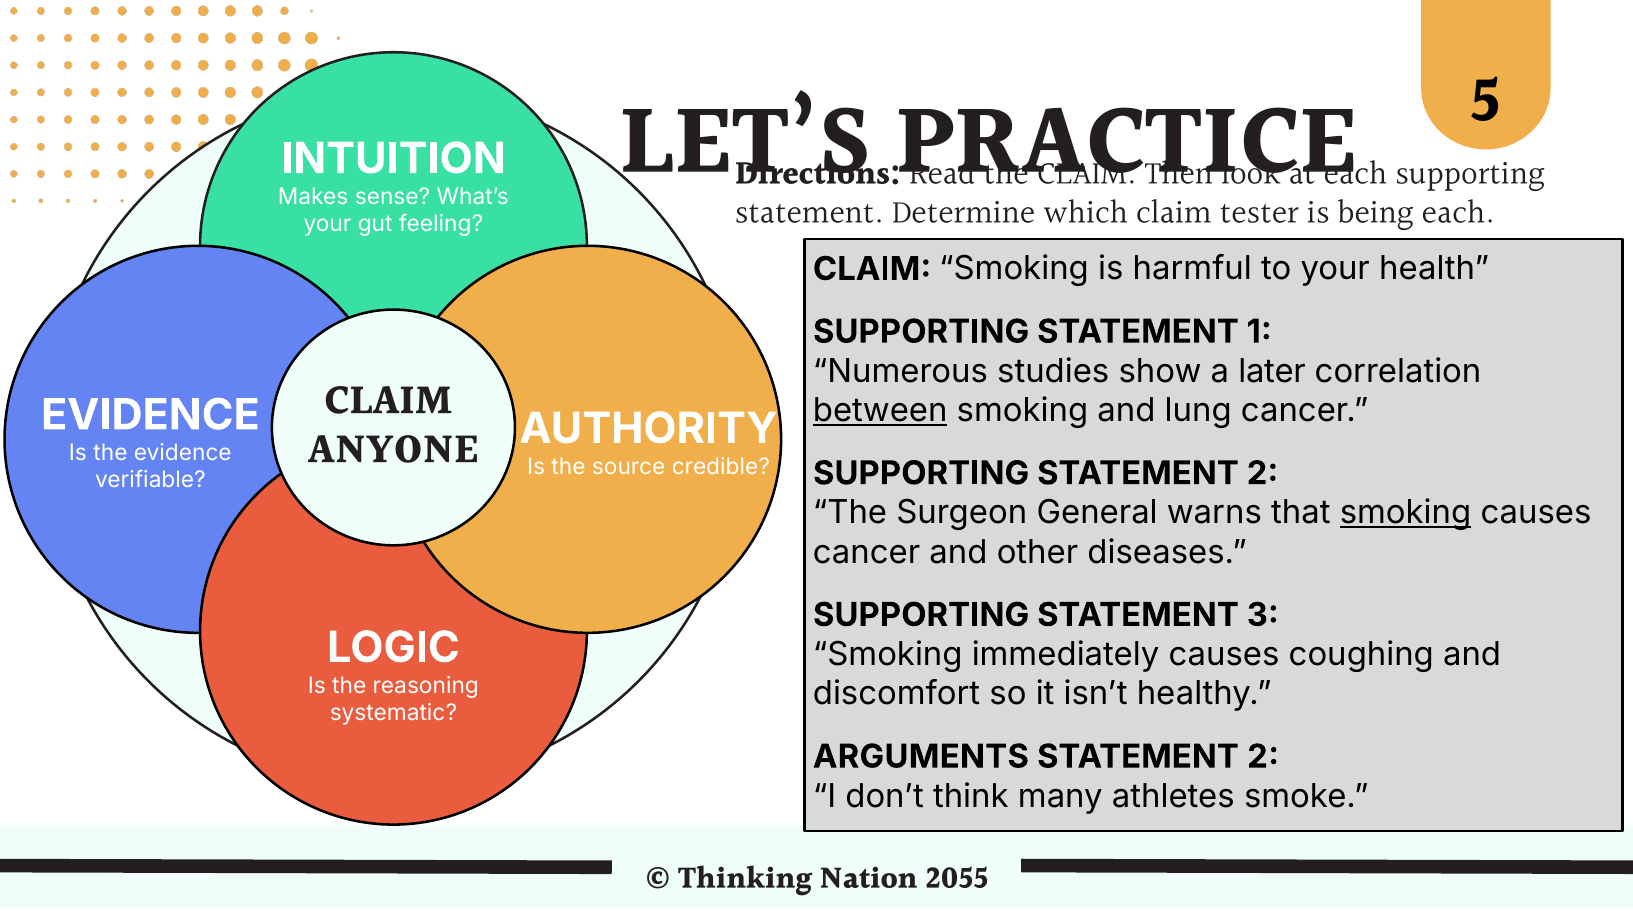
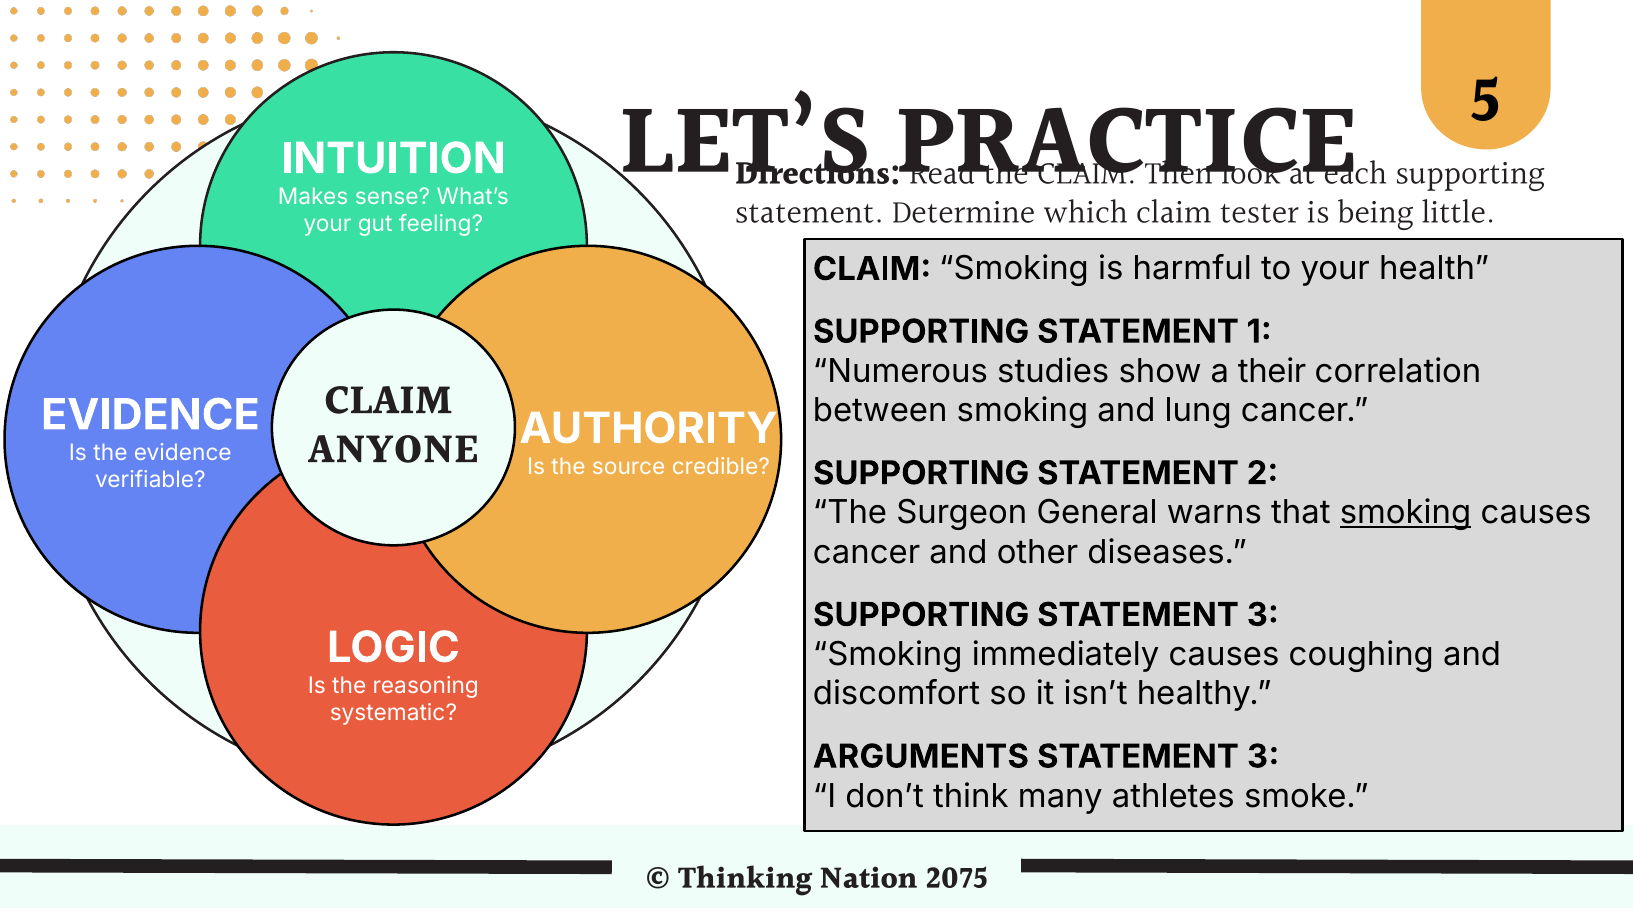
being each: each -> little
later: later -> their
between underline: present -> none
2 at (1263, 756): 2 -> 3
2055: 2055 -> 2075
